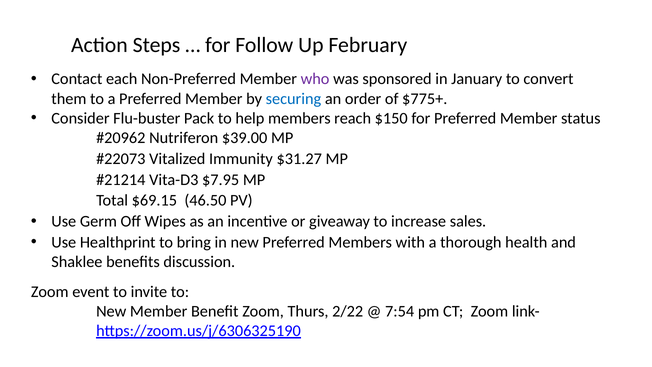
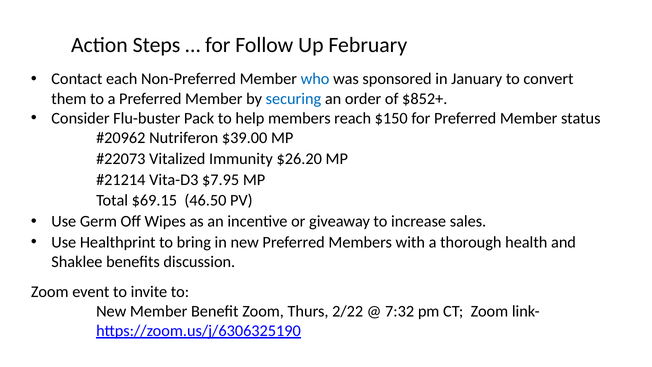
who colour: purple -> blue
$775+: $775+ -> $852+
$31.27: $31.27 -> $26.20
7:54: 7:54 -> 7:32
